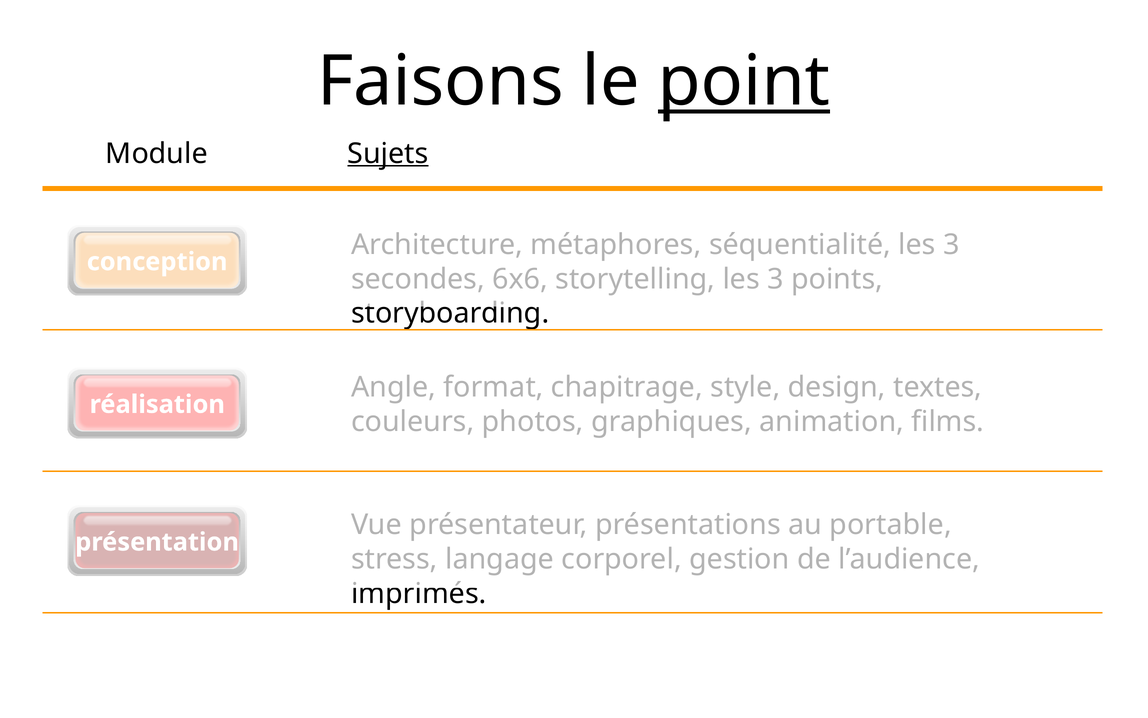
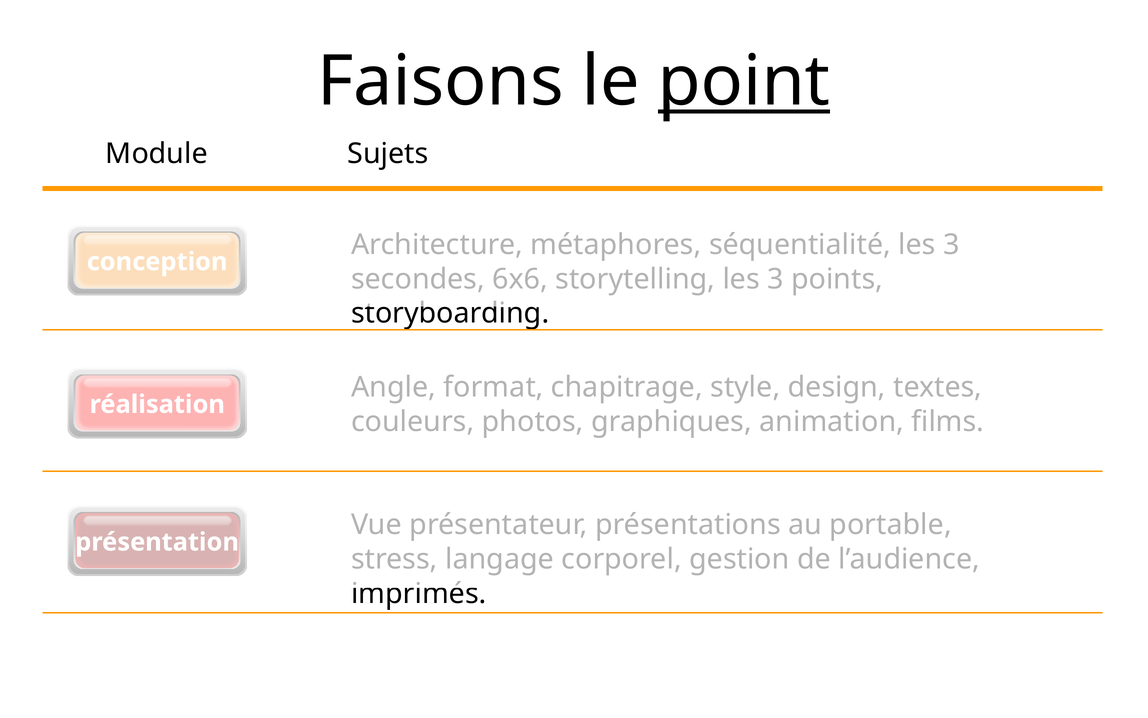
Sujets underline: present -> none
